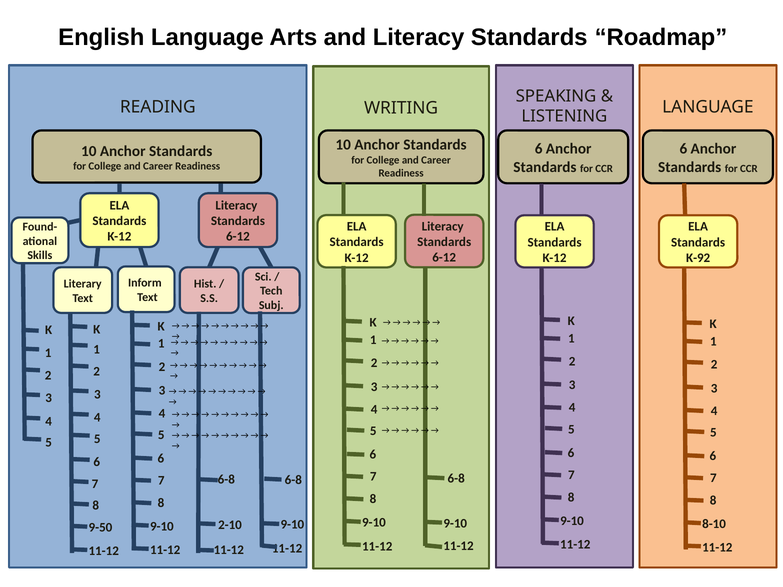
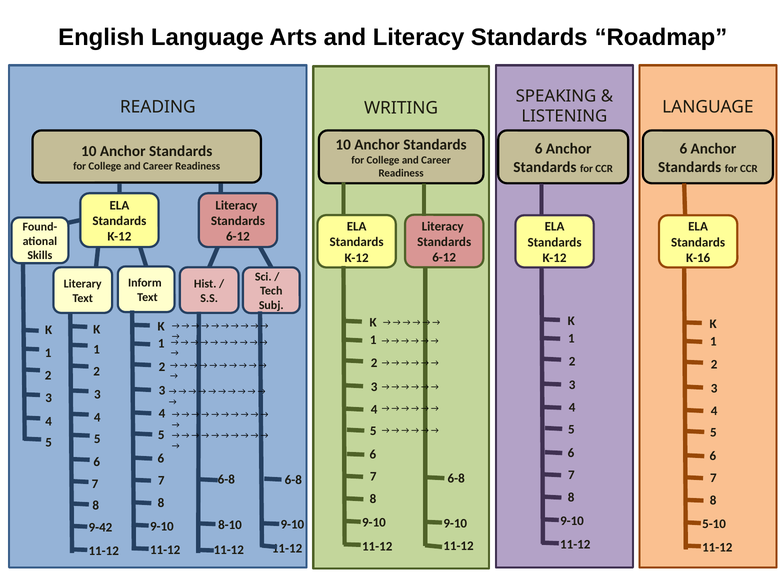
K-92: K-92 -> K-16
8-10: 8-10 -> 5-10
2-10: 2-10 -> 8-10
9-50: 9-50 -> 9-42
